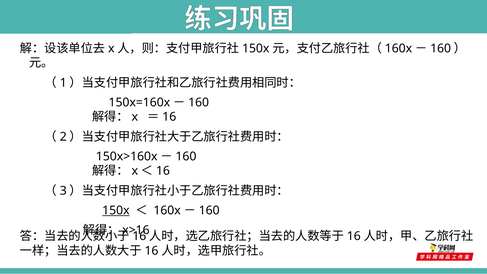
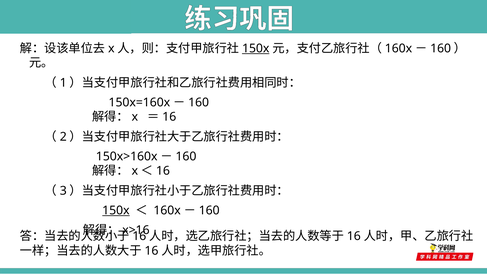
150x at (256, 48) underline: none -> present
